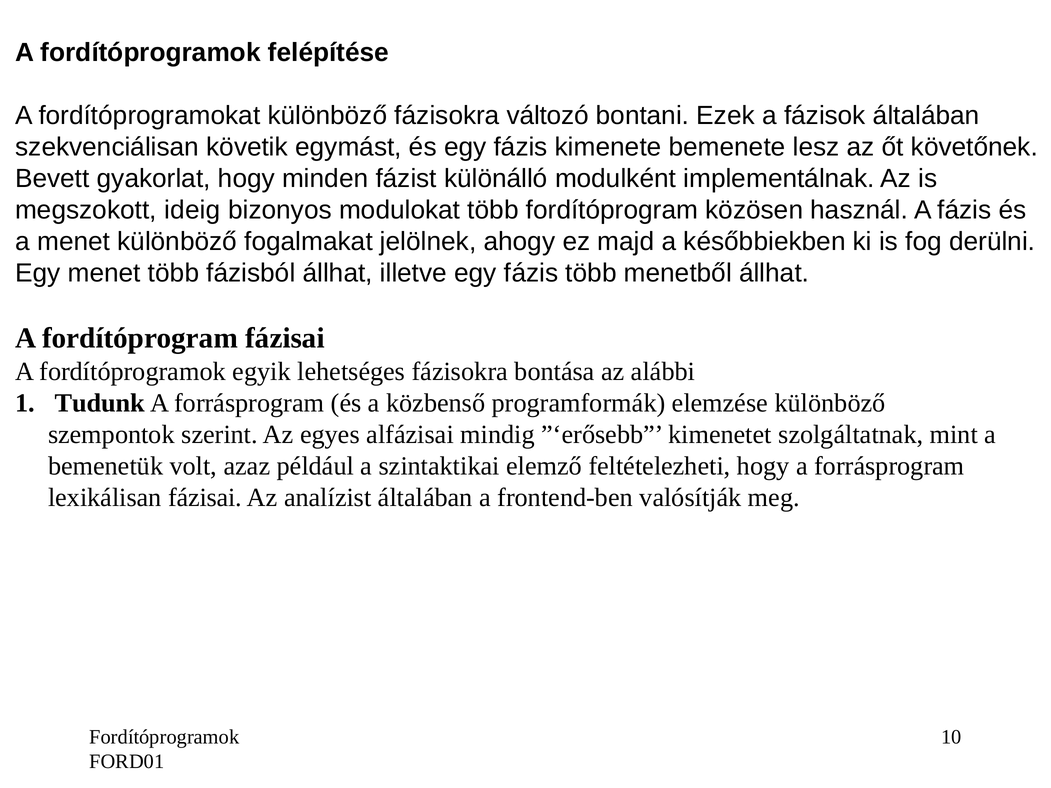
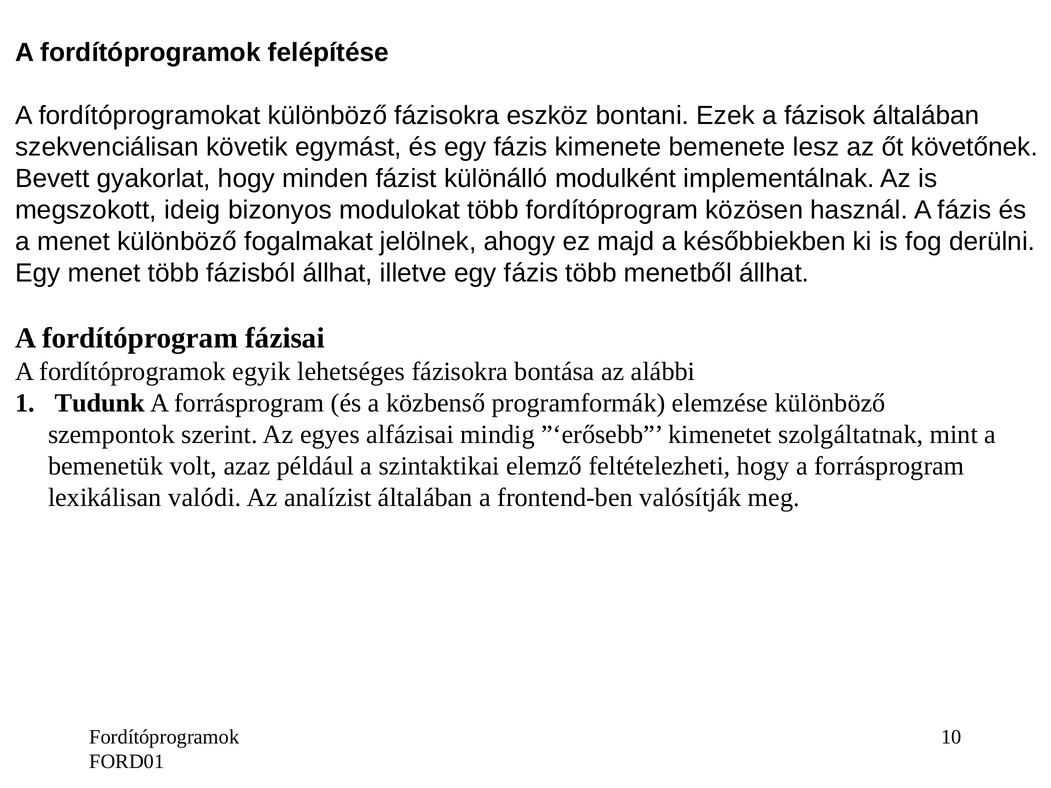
változó: változó -> eszköz
lexikálisan fázisai: fázisai -> valódi
